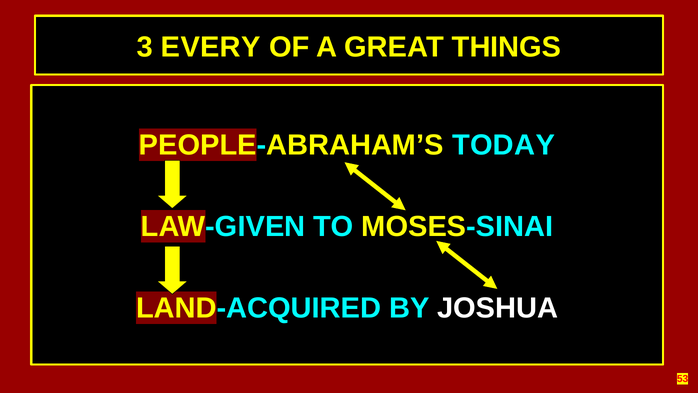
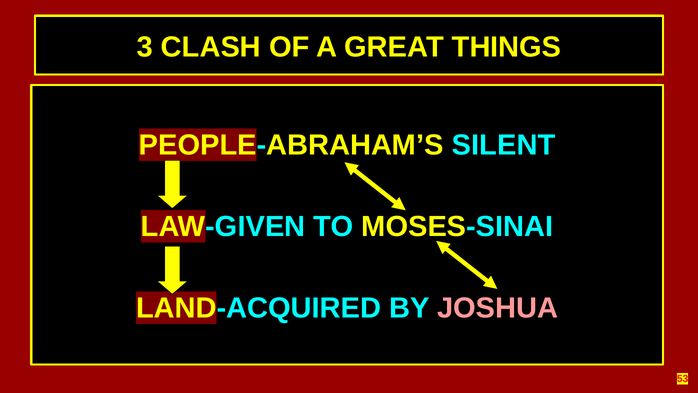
EVERY: EVERY -> CLASH
TODAY: TODAY -> SILENT
JOSHUA colour: white -> pink
